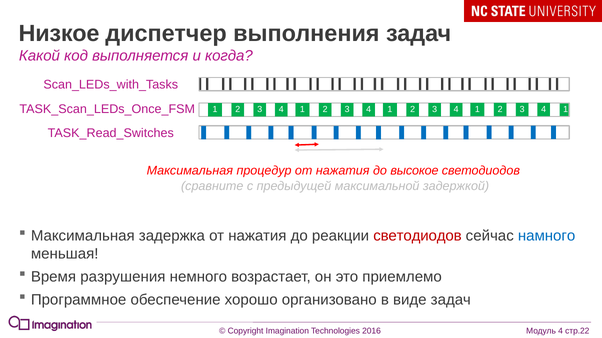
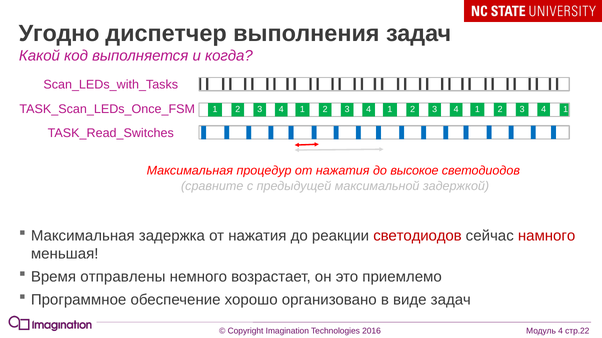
Низкое: Низкое -> Угодно
намного colour: blue -> red
разрушения: разрушения -> отправлены
